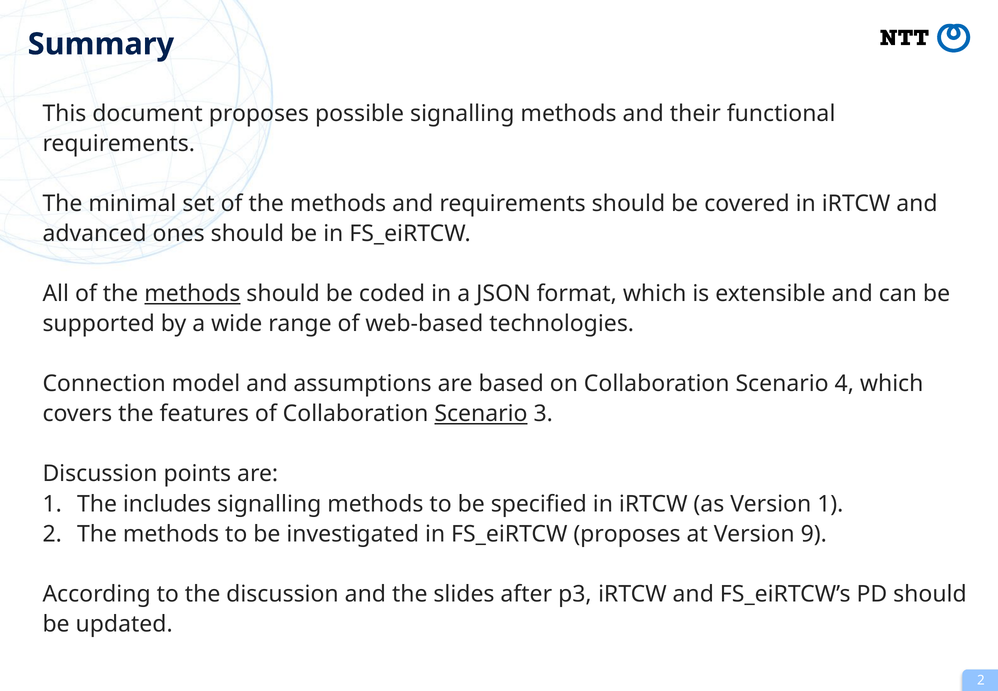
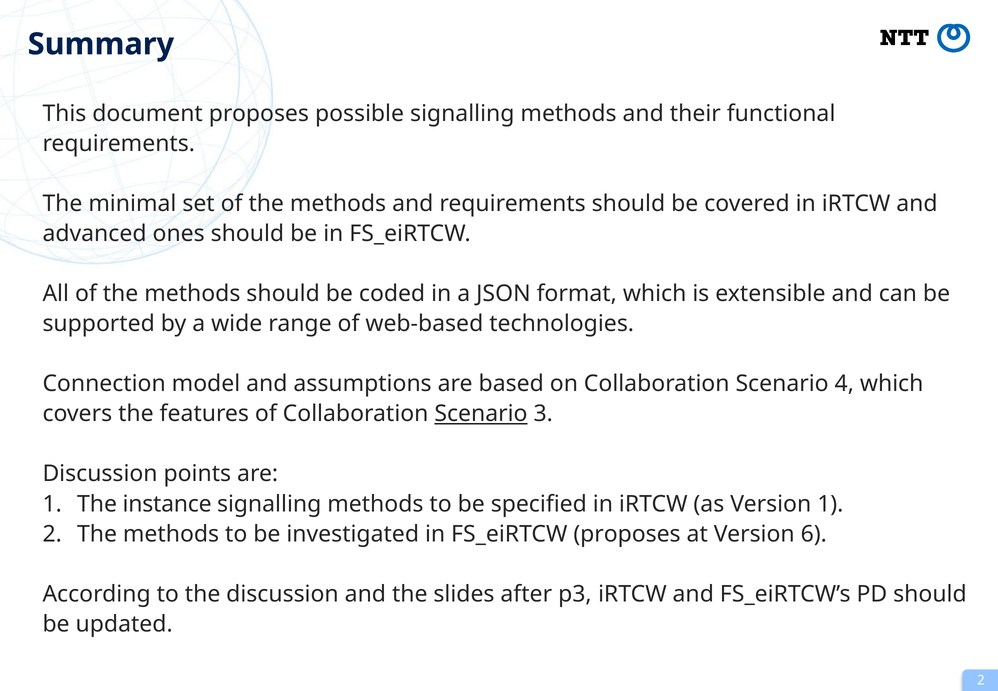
methods at (192, 294) underline: present -> none
includes: includes -> instance
9: 9 -> 6
